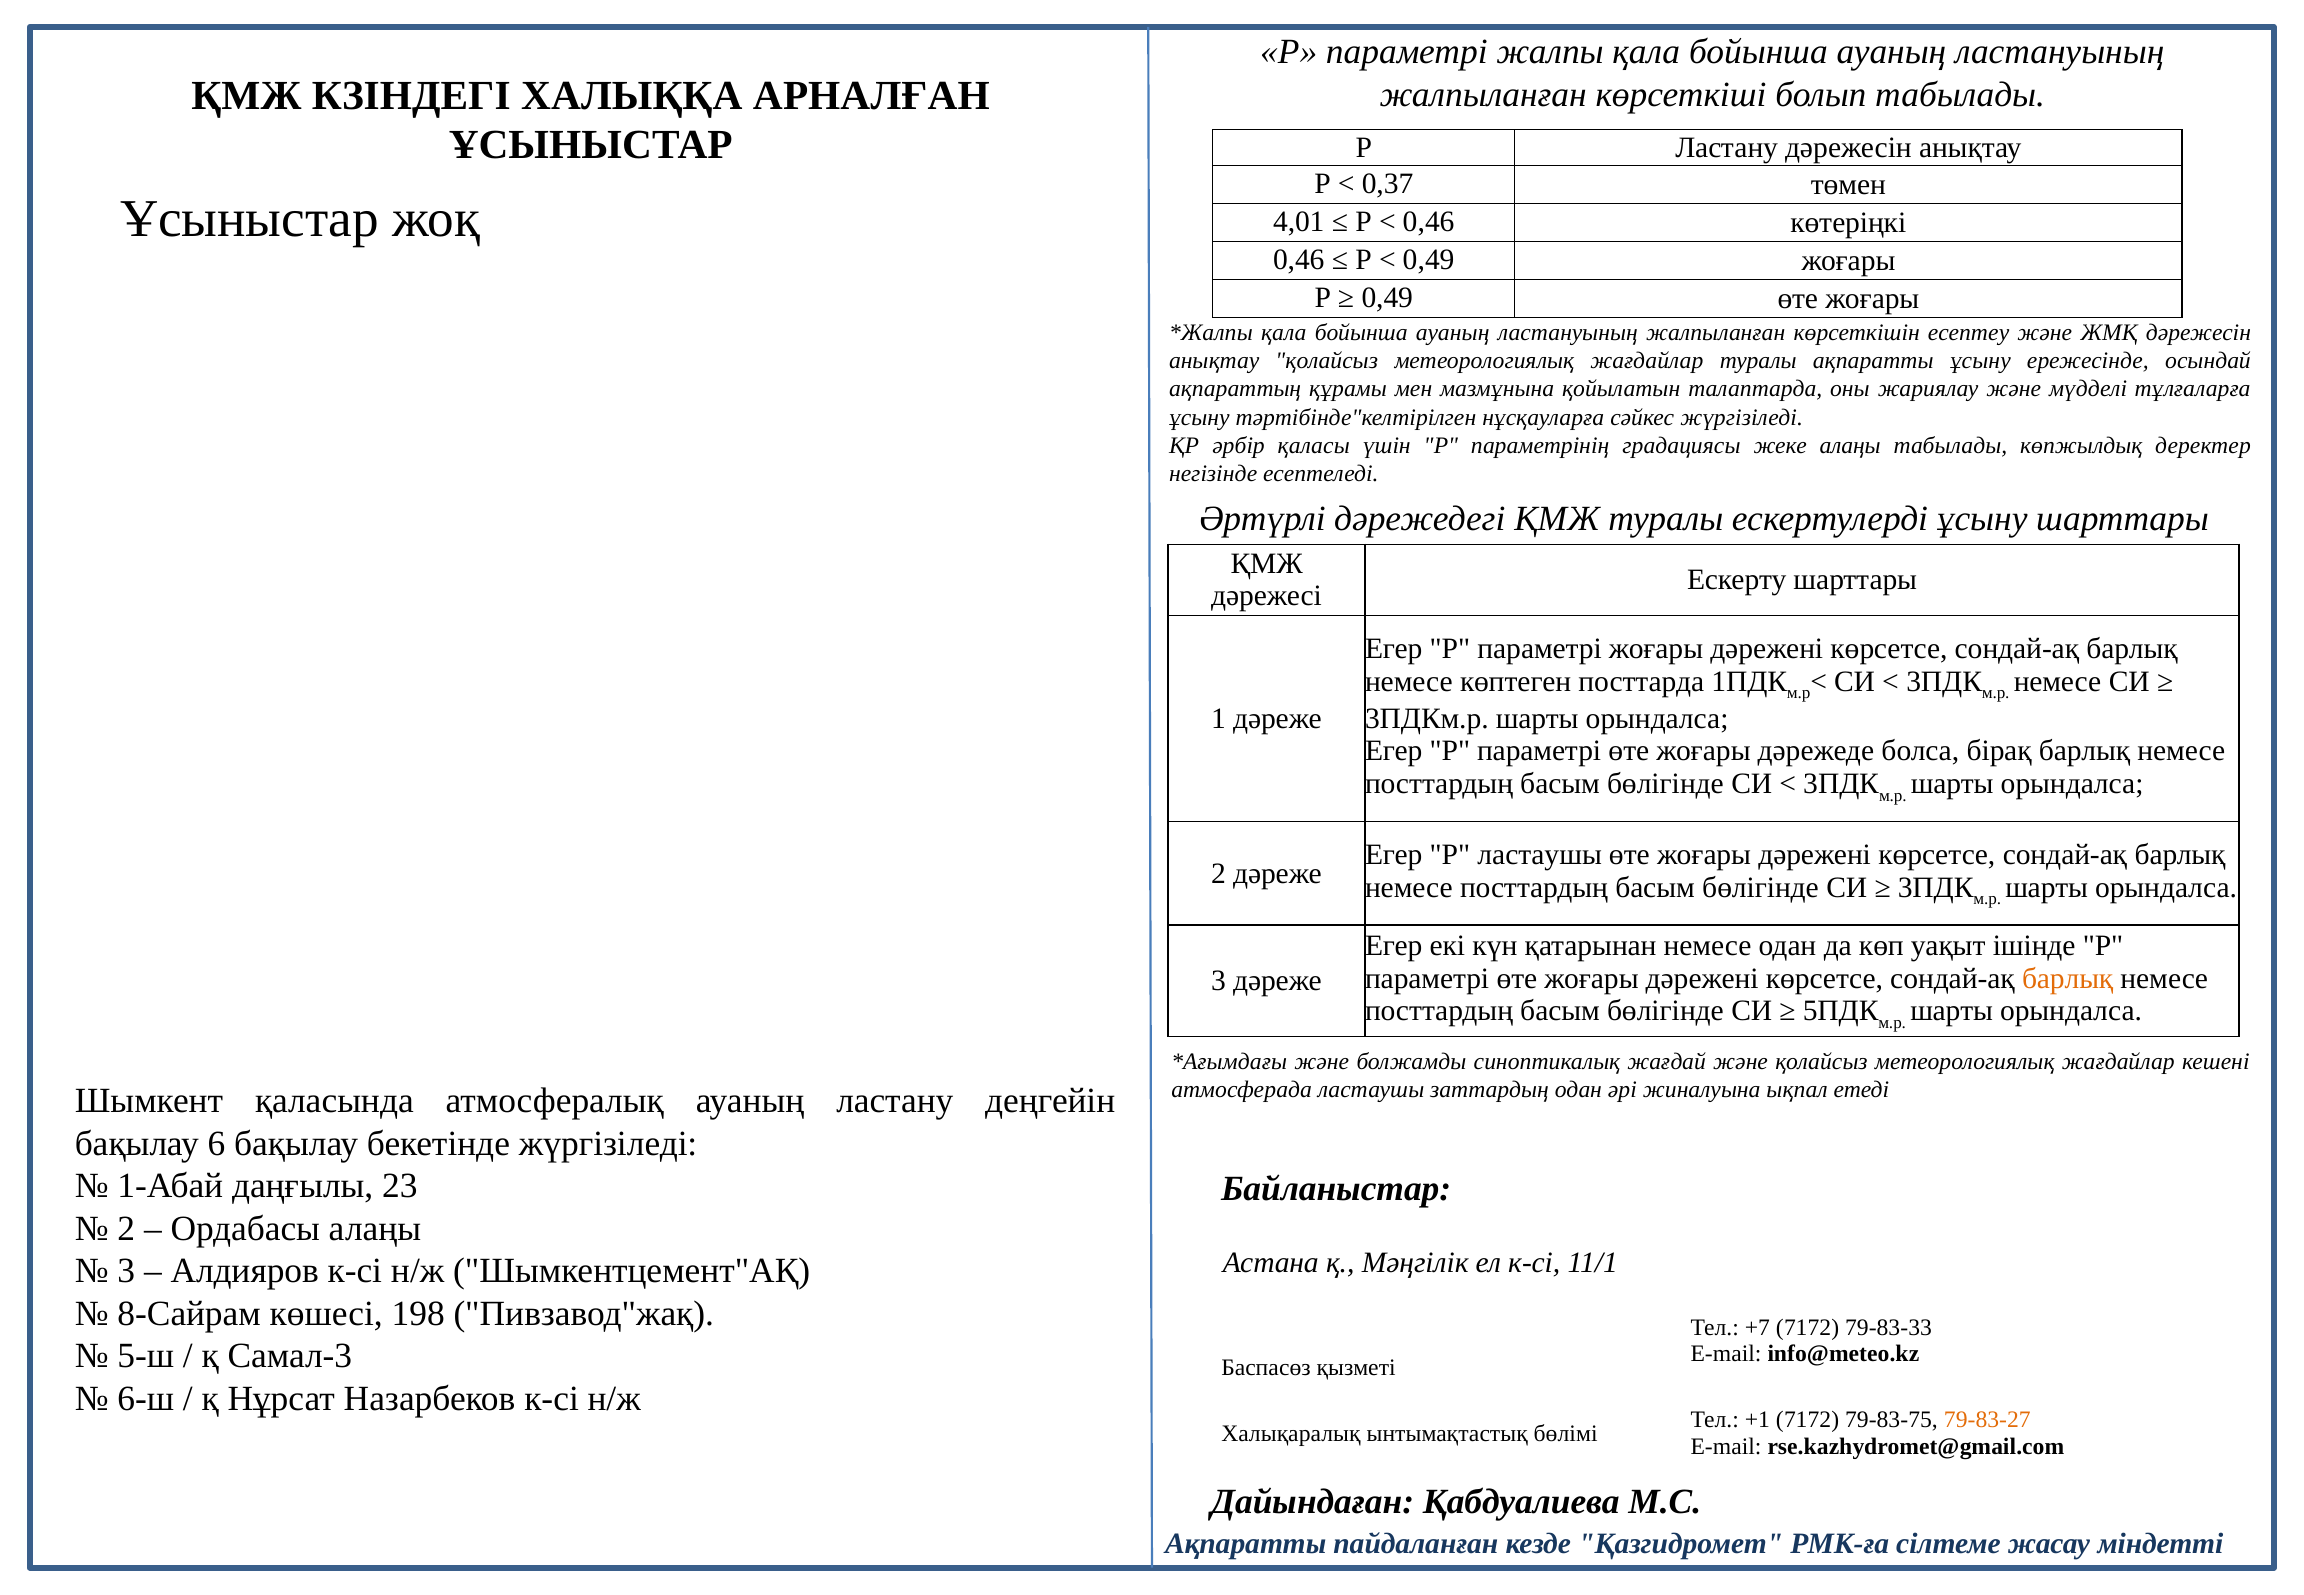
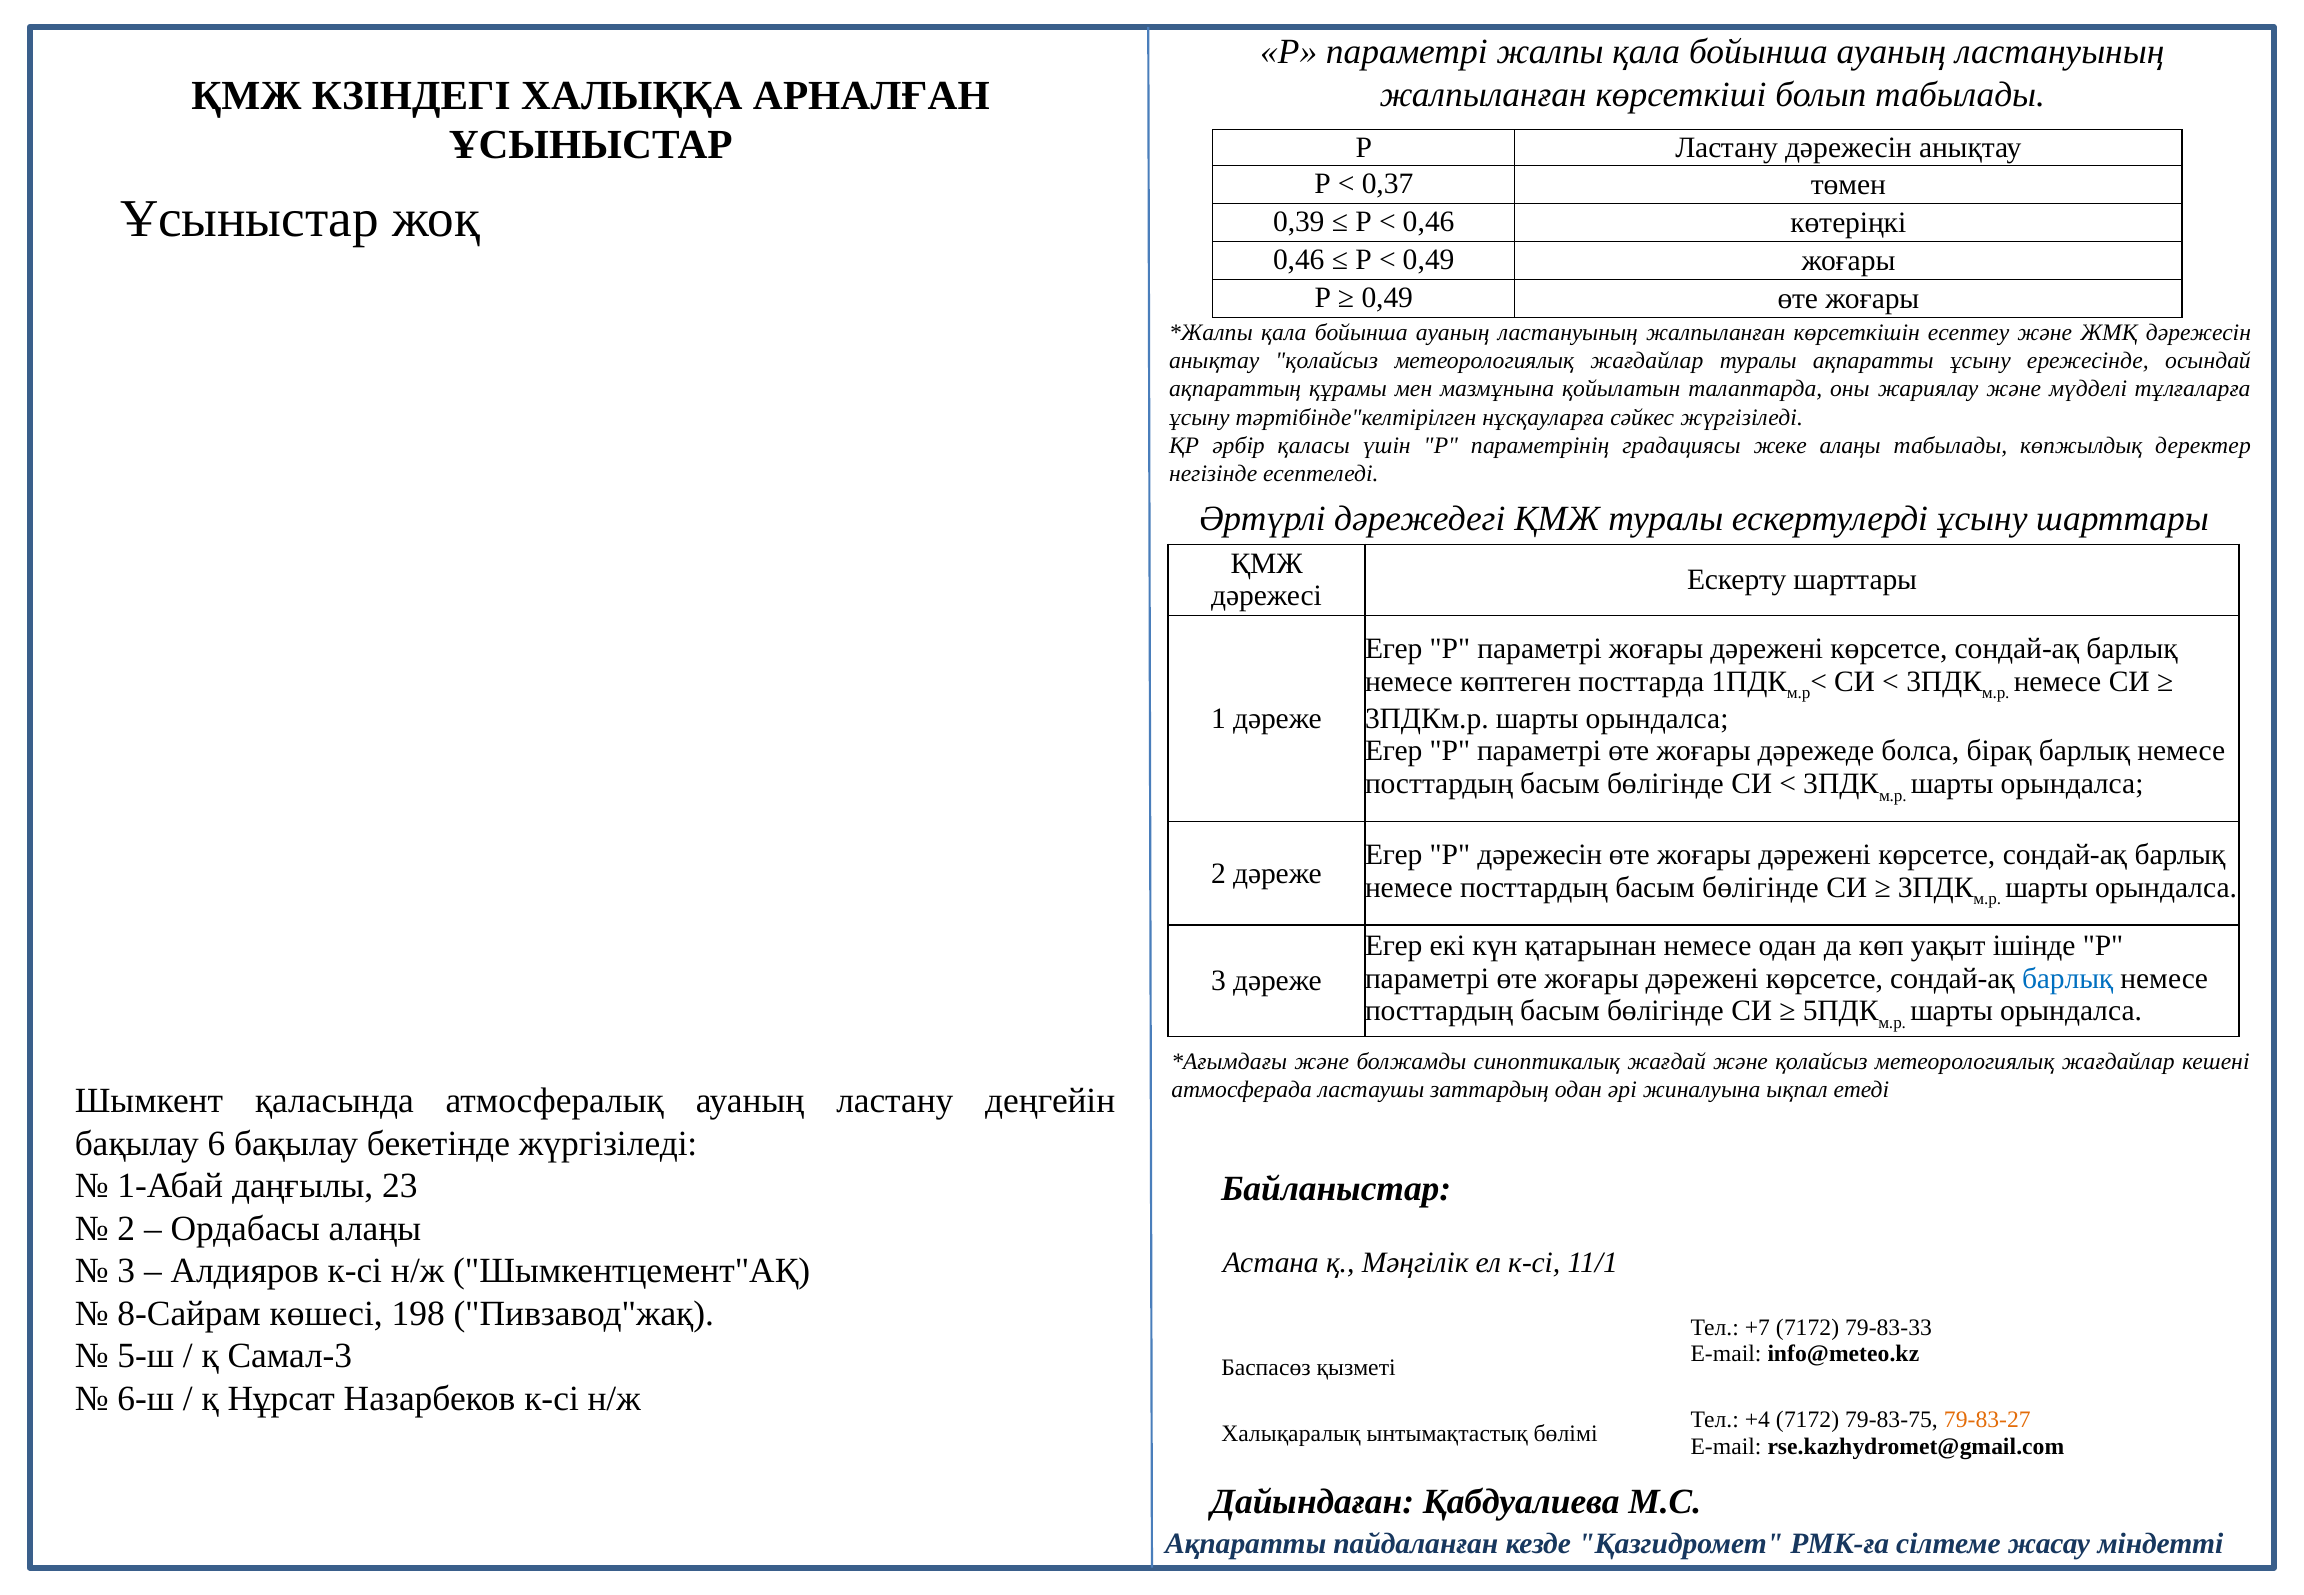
4,01: 4,01 -> 0,39
Р ластаушы: ластаушы -> дәрежесін
барлық at (2068, 979) colour: orange -> blue
+1: +1 -> +4
